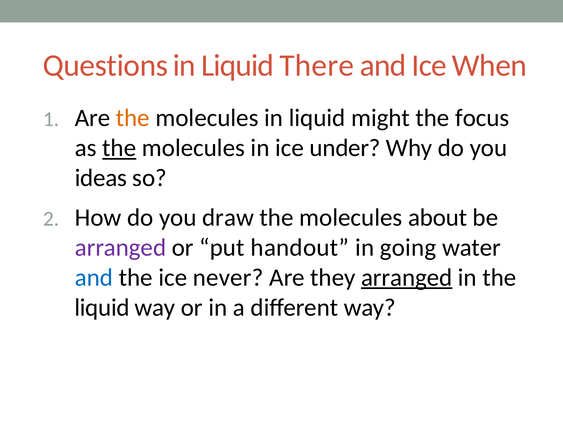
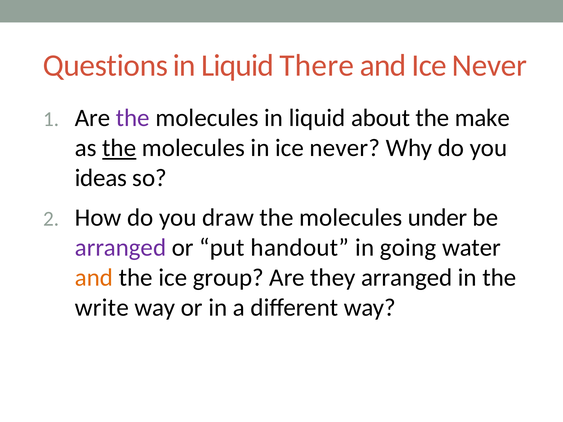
and Ice When: When -> Never
the at (133, 118) colour: orange -> purple
might: might -> about
focus: focus -> make
in ice under: under -> never
about: about -> under
and at (94, 278) colour: blue -> orange
never: never -> group
arranged at (407, 278) underline: present -> none
liquid at (102, 308): liquid -> write
